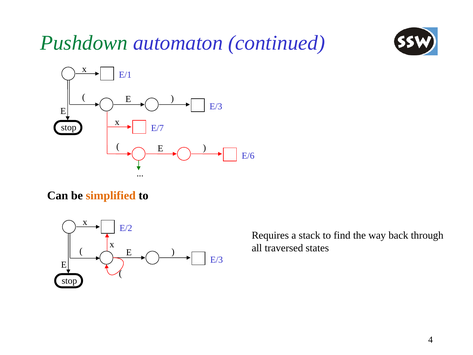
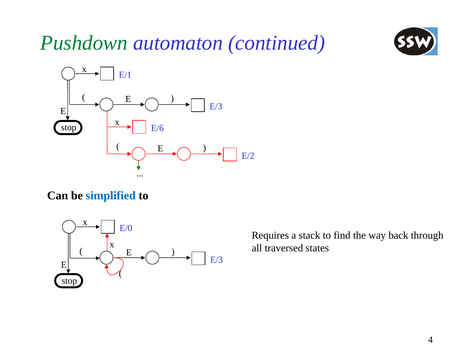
E/7: E/7 -> E/6
E/6: E/6 -> E/2
simplified colour: orange -> blue
E/2: E/2 -> E/0
